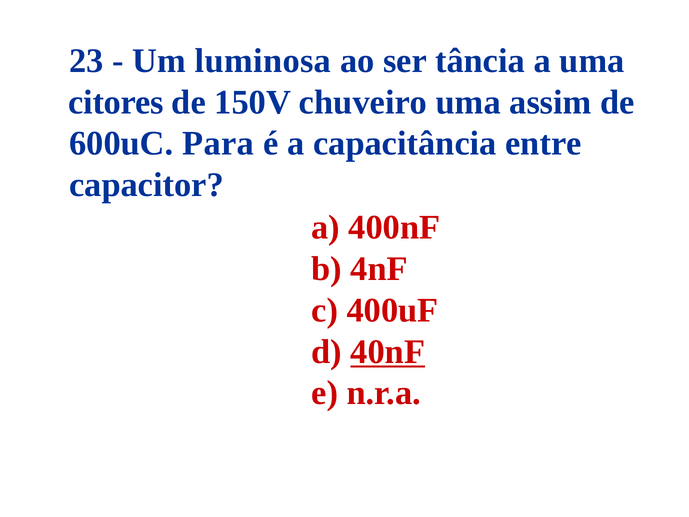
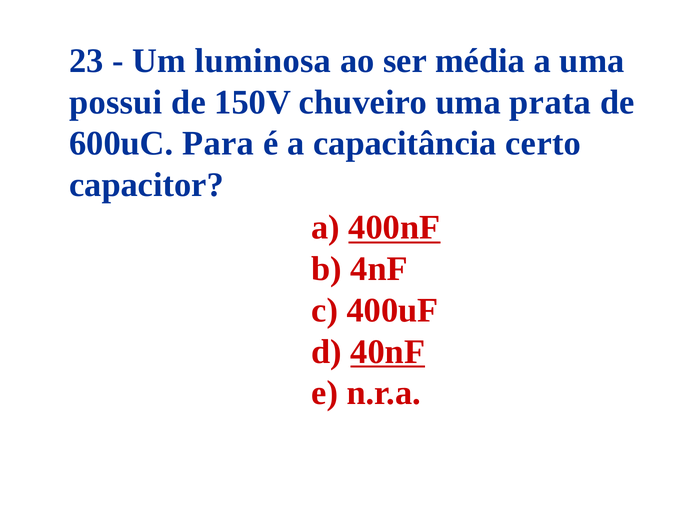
tância: tância -> média
citores: citores -> possui
assim: assim -> prata
entre: entre -> certo
400nF underline: none -> present
